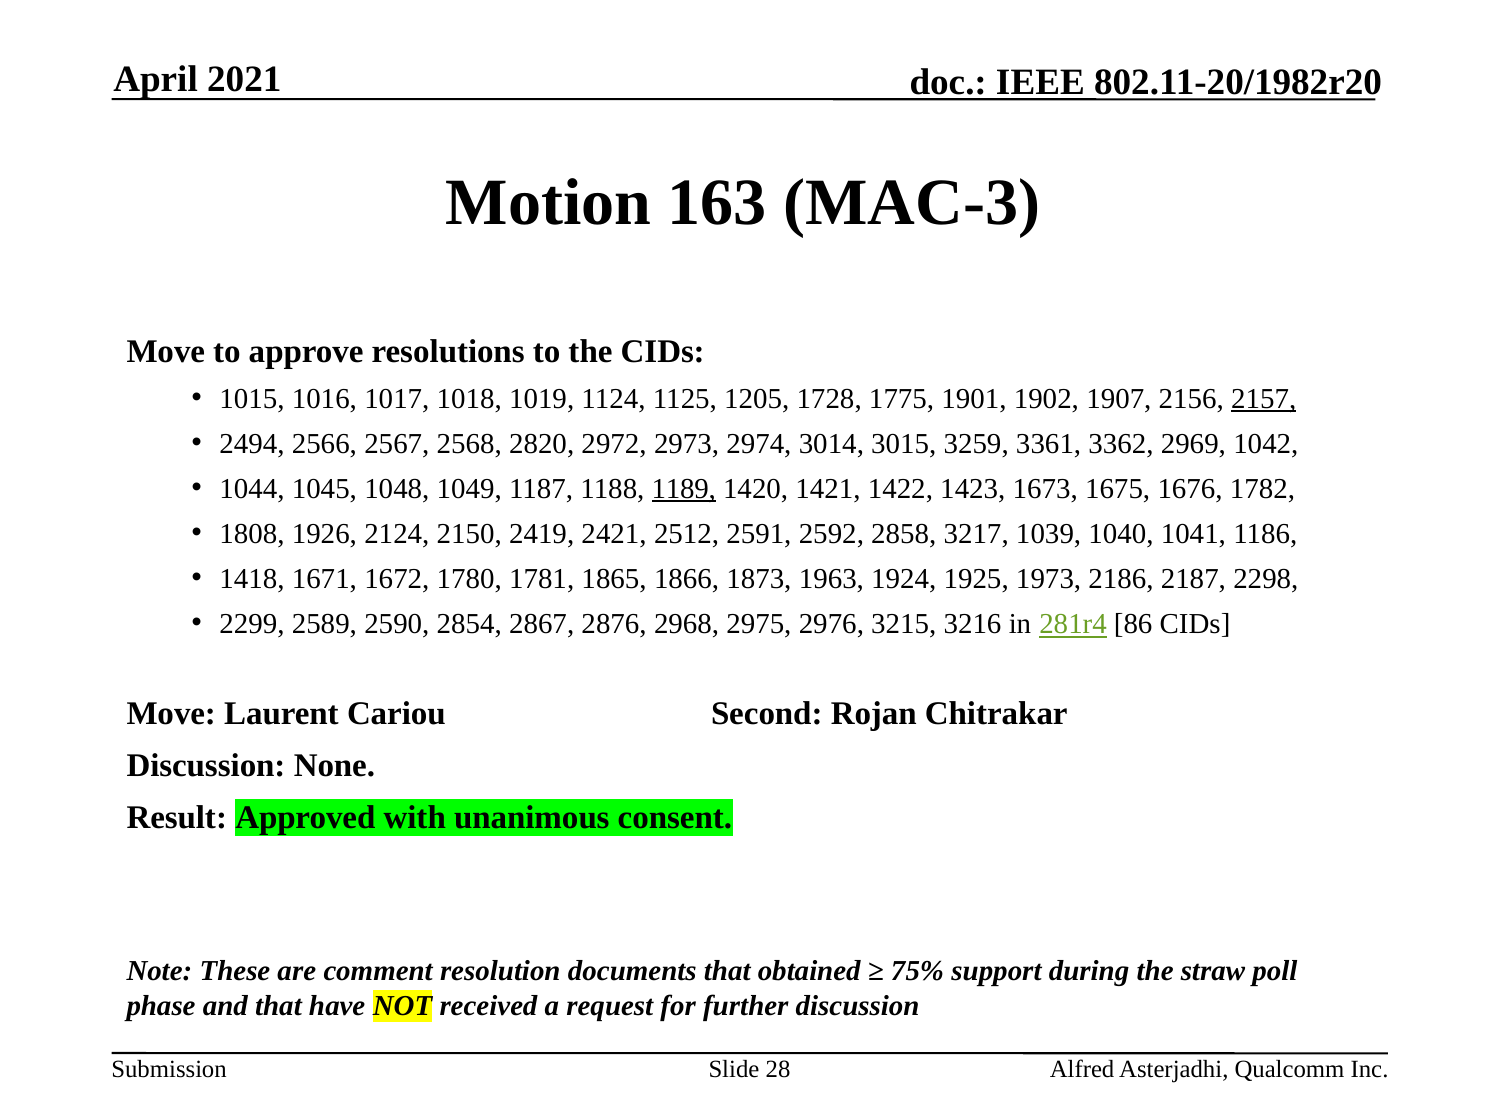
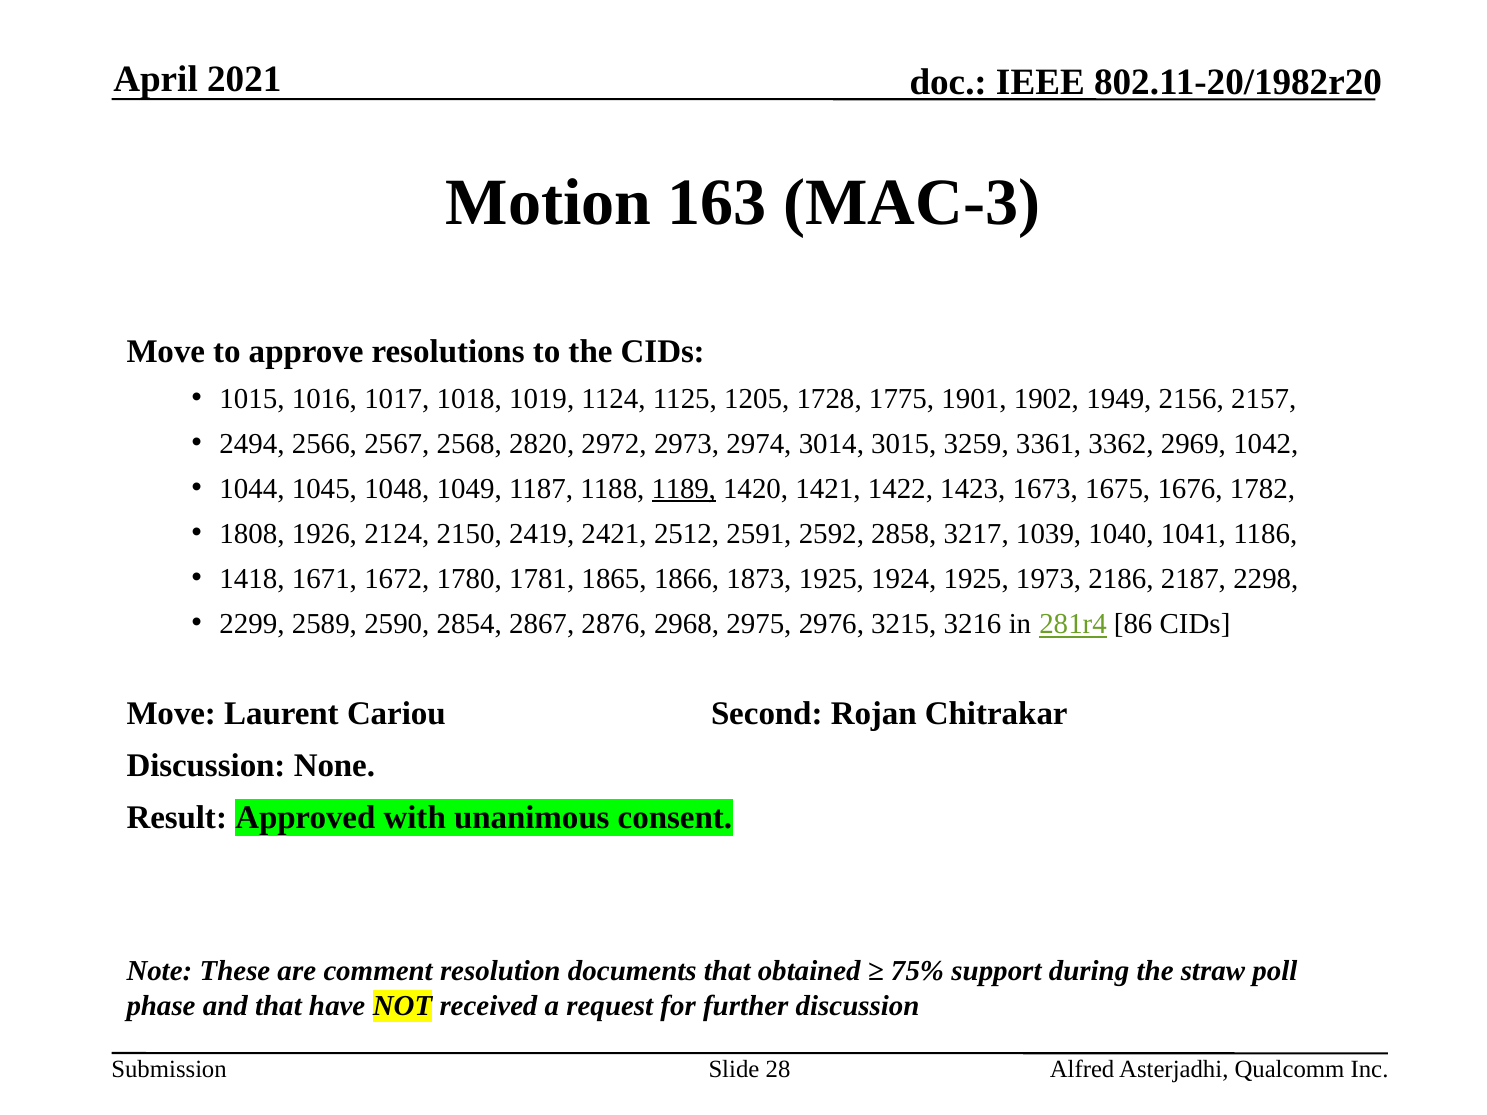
1907: 1907 -> 1949
2157 underline: present -> none
1873 1963: 1963 -> 1925
